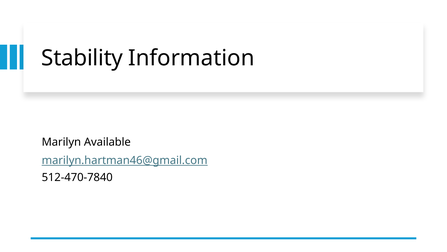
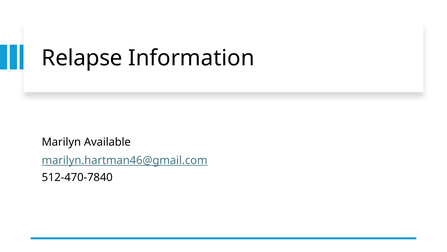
Stability: Stability -> Relapse
